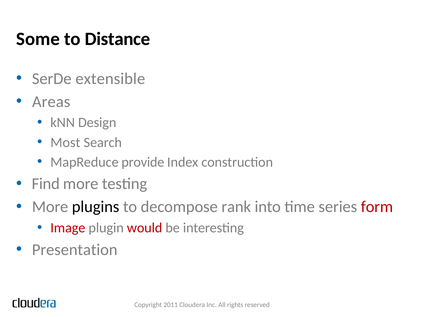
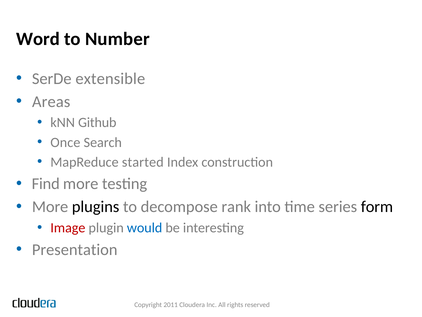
Some: Some -> Word
Distance: Distance -> Number
Design: Design -> Github
Most: Most -> Once
provide: provide -> started
form colour: red -> black
would colour: red -> blue
